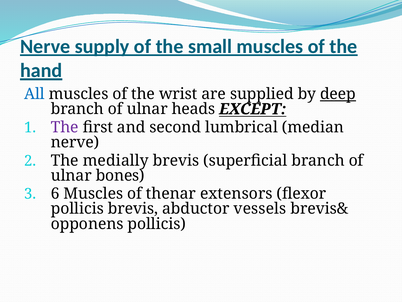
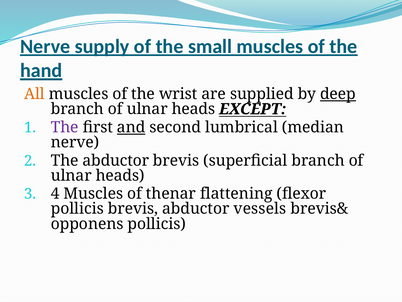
All colour: blue -> orange
and underline: none -> present
The medially: medially -> abductor
bones at (120, 175): bones -> heads
6: 6 -> 4
extensors: extensors -> flattening
